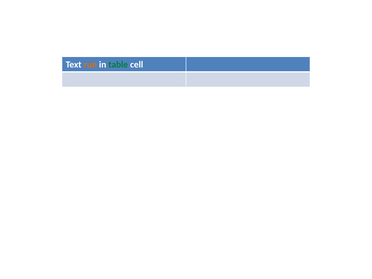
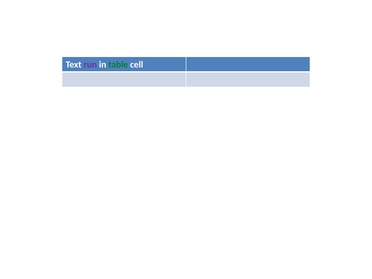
run colour: orange -> purple
